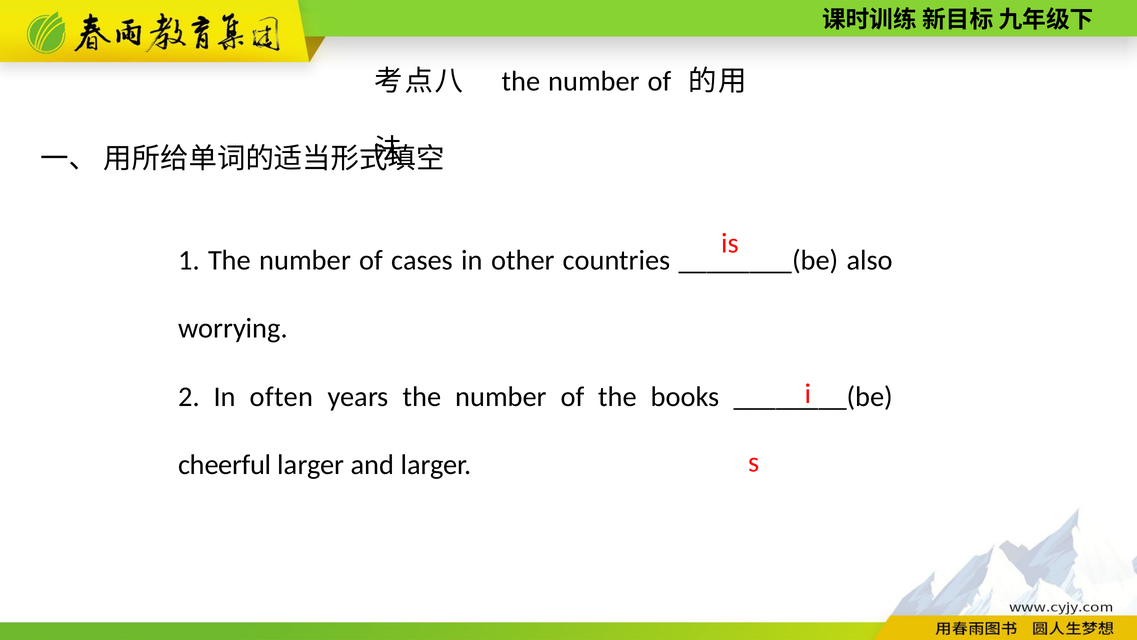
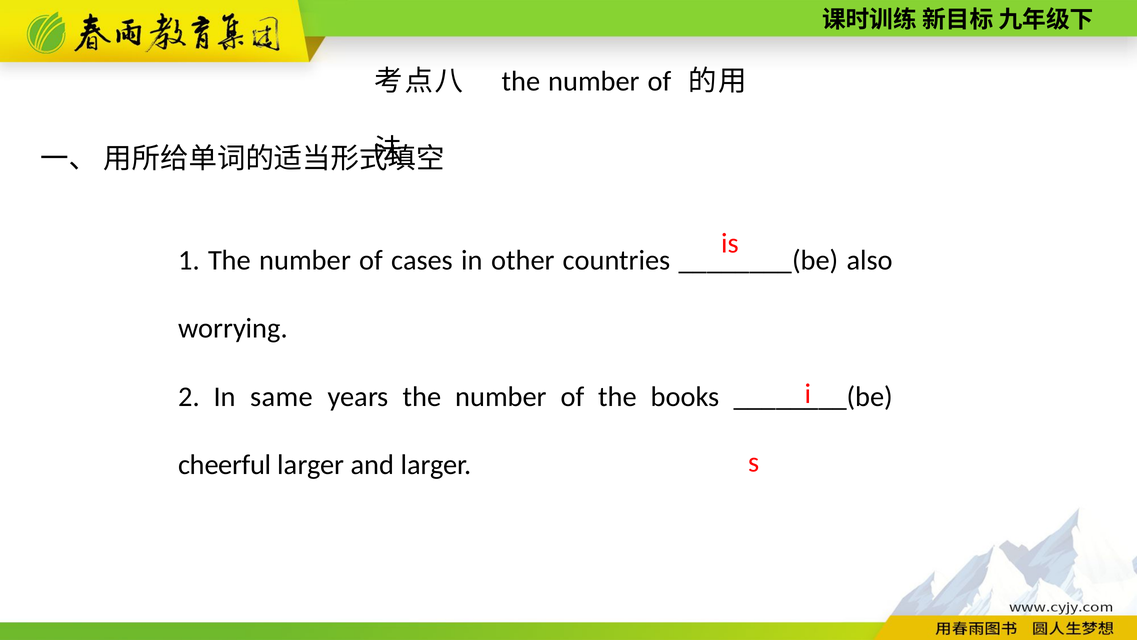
often: often -> same
